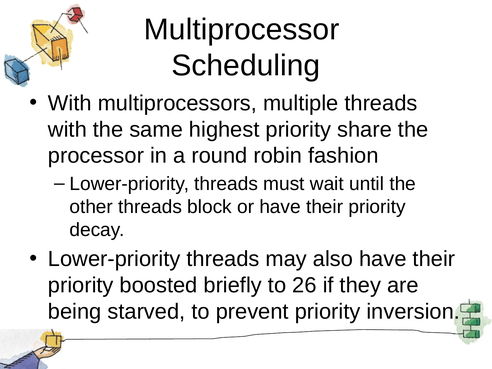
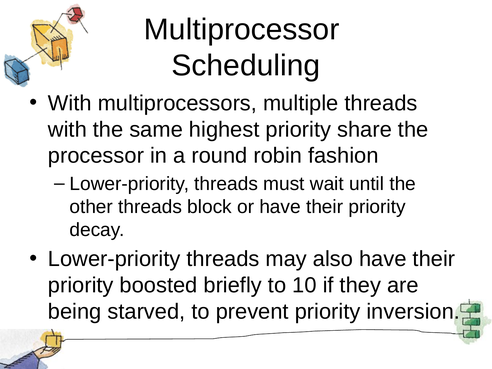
26: 26 -> 10
